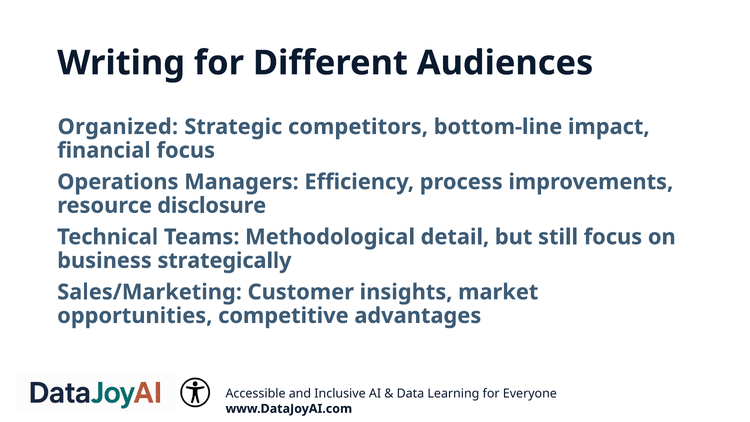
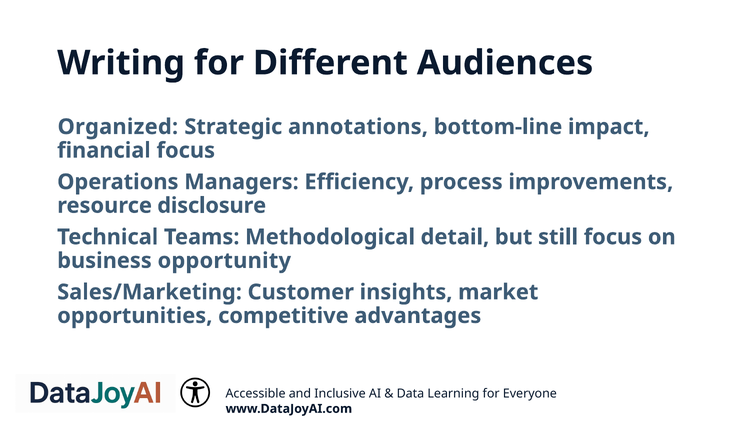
competitors: competitors -> annotations
strategically: strategically -> opportunity
